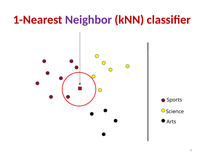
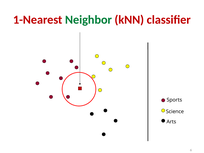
Neighbor colour: purple -> green
